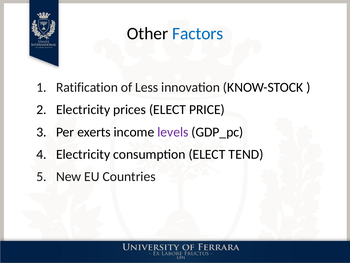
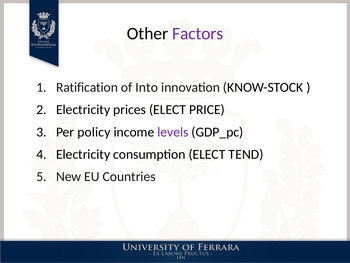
Factors colour: blue -> purple
Less: Less -> Into
exerts: exerts -> policy
